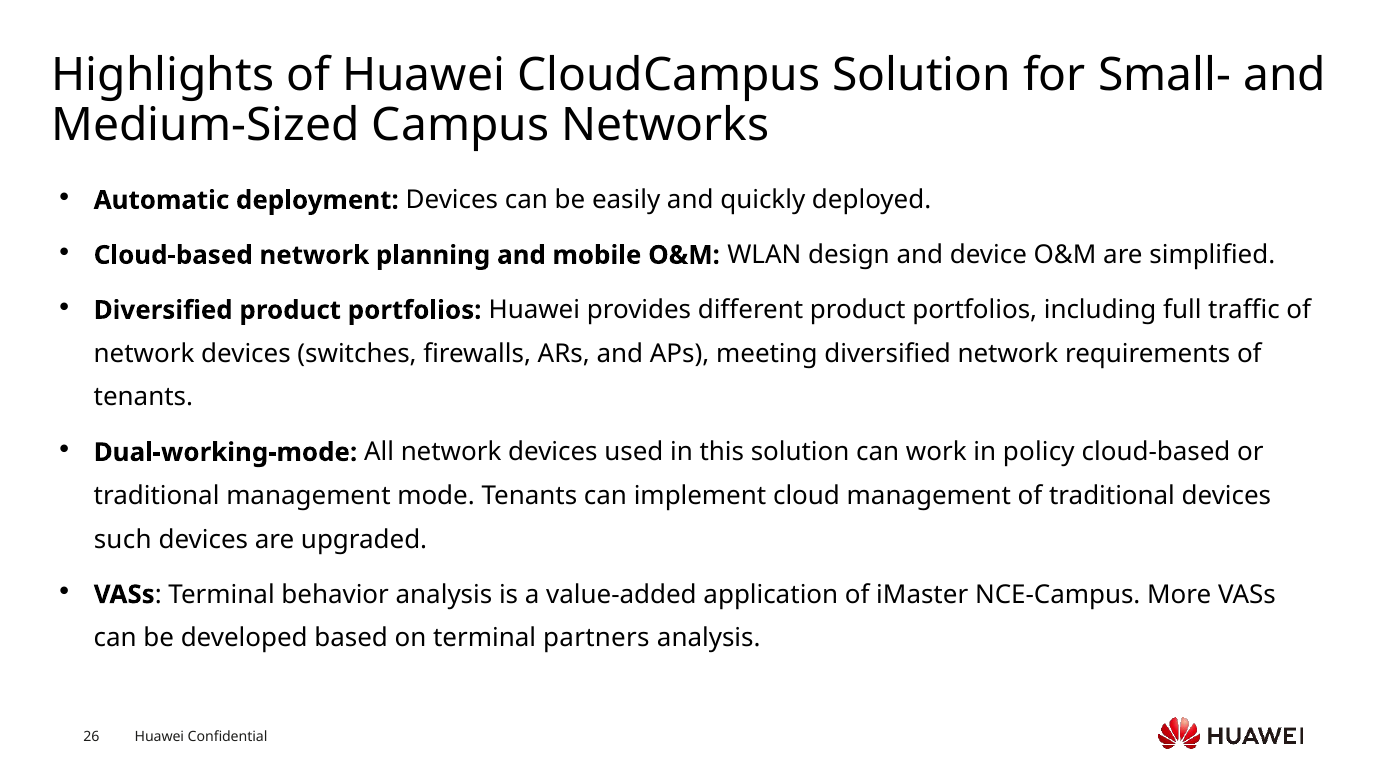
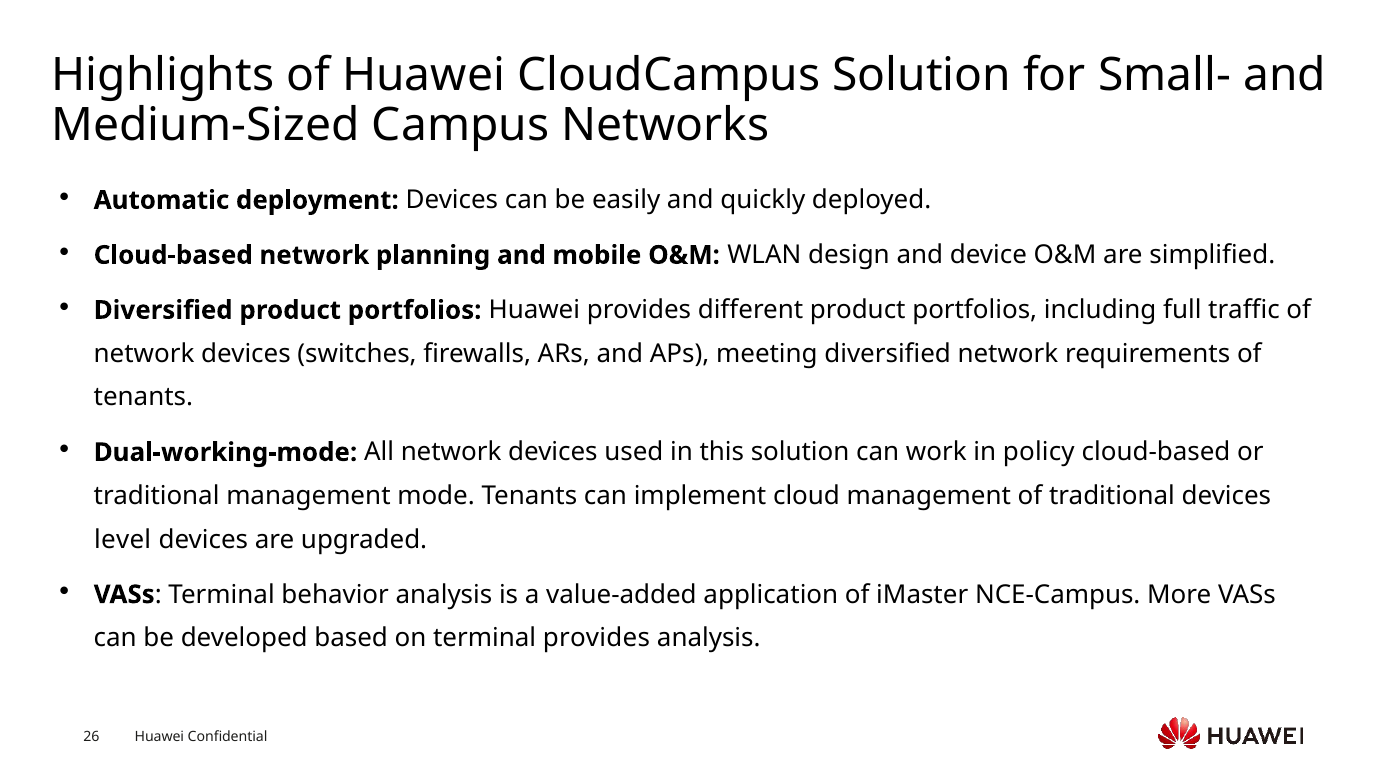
such: such -> level
terminal partners: partners -> provides
